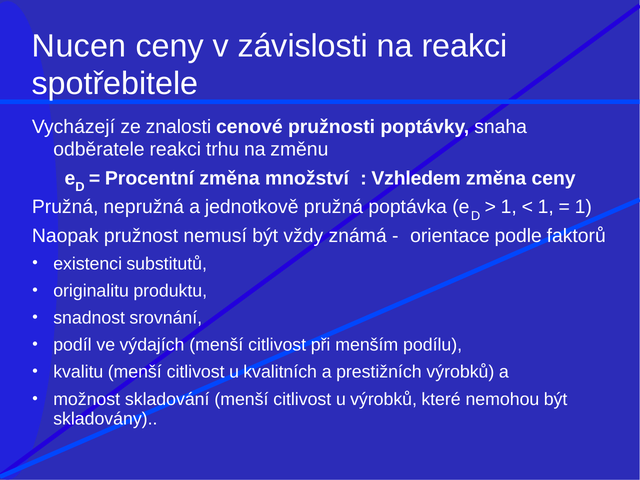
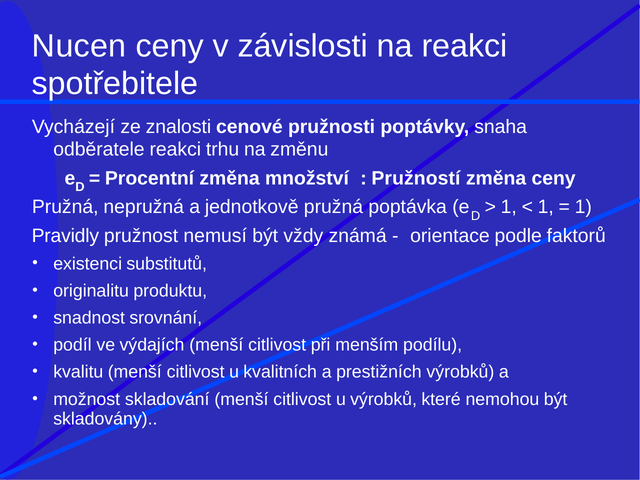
Vzhledem: Vzhledem -> Pružností
Naopak: Naopak -> Pravidly
